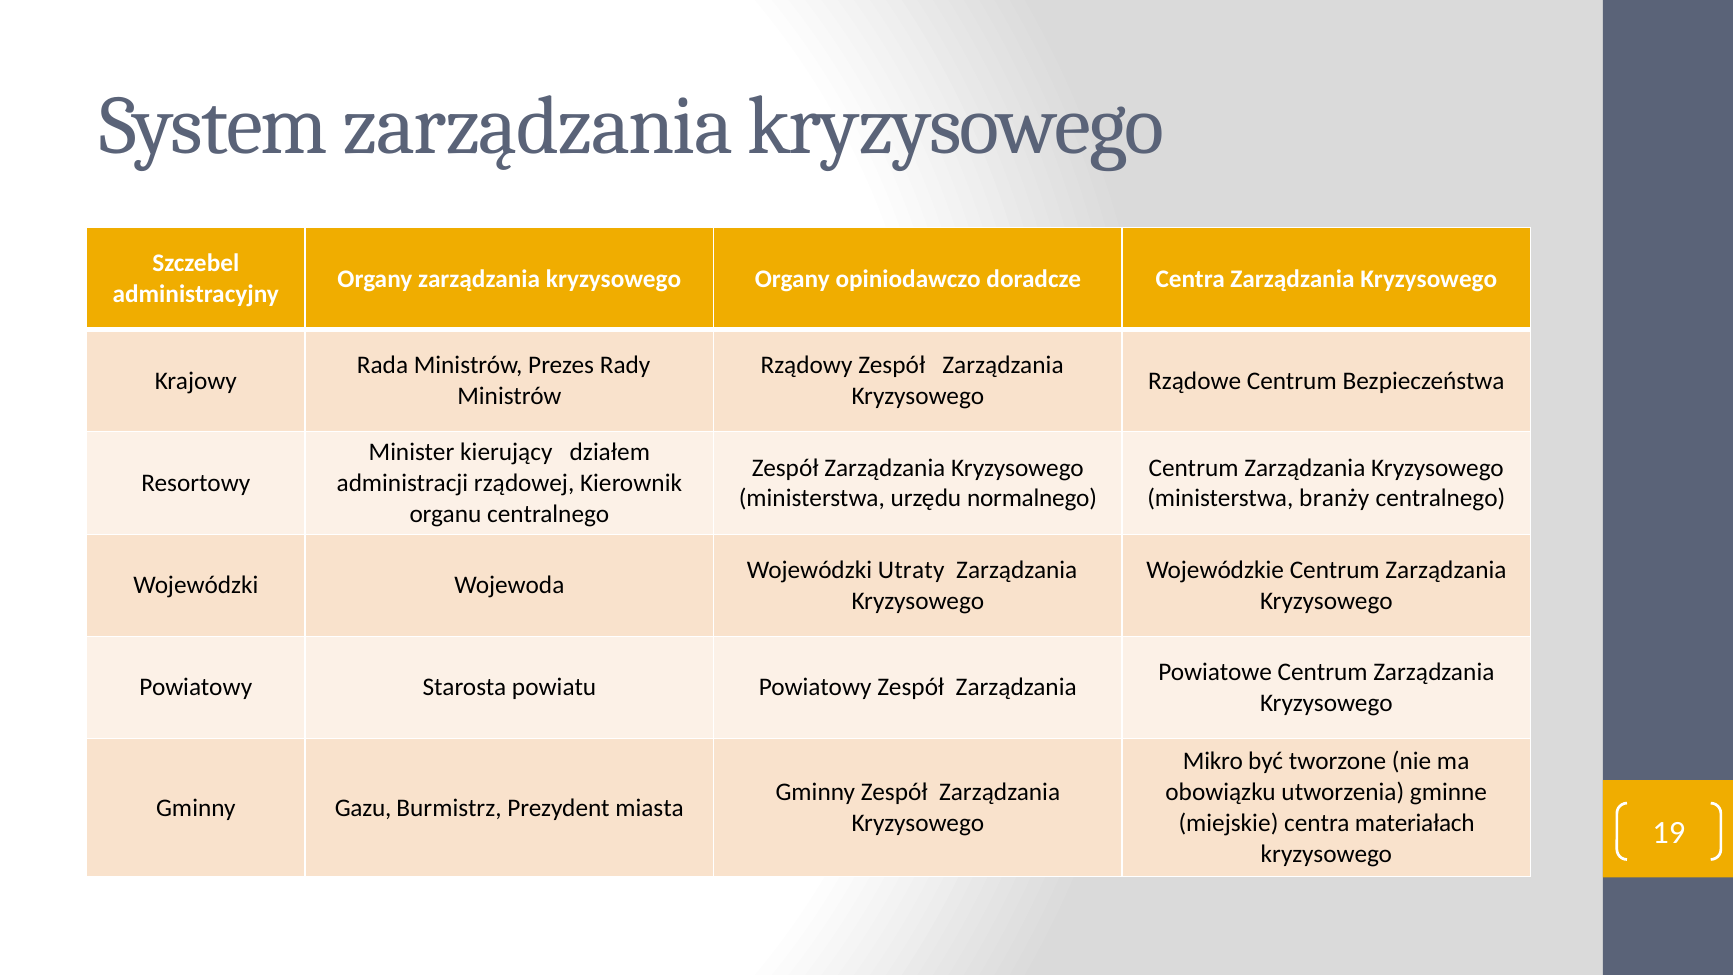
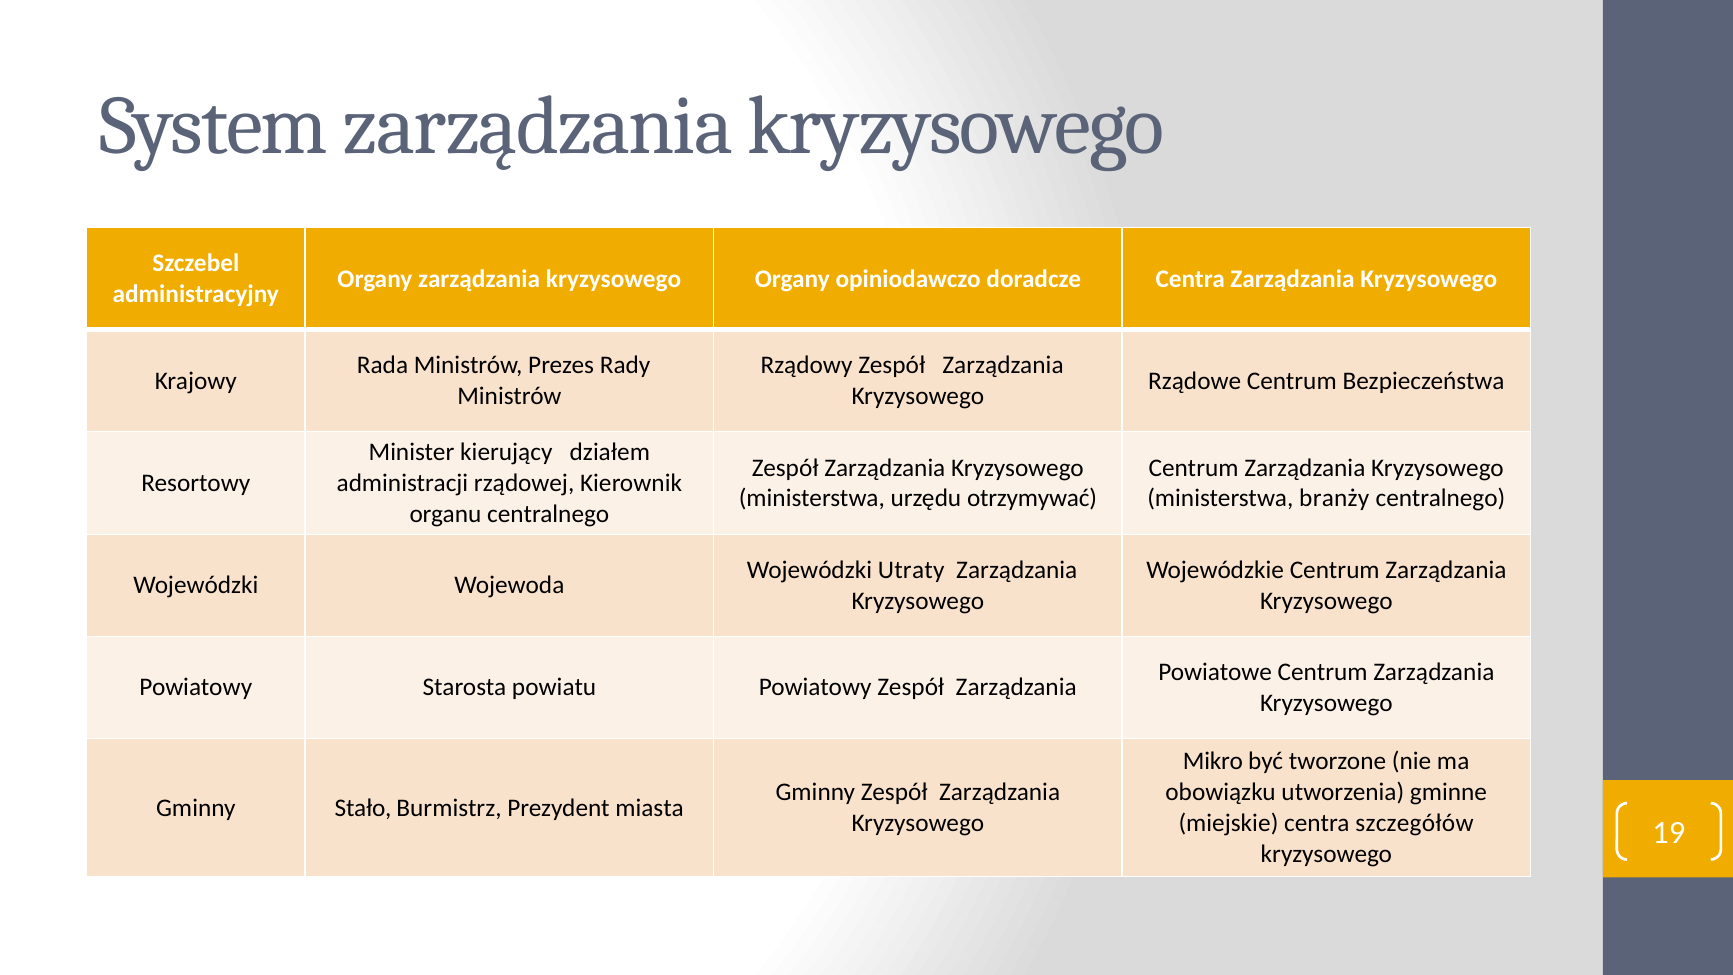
normalnego: normalnego -> otrzymywać
Gazu: Gazu -> Stało
materiałach: materiałach -> szczegółów
